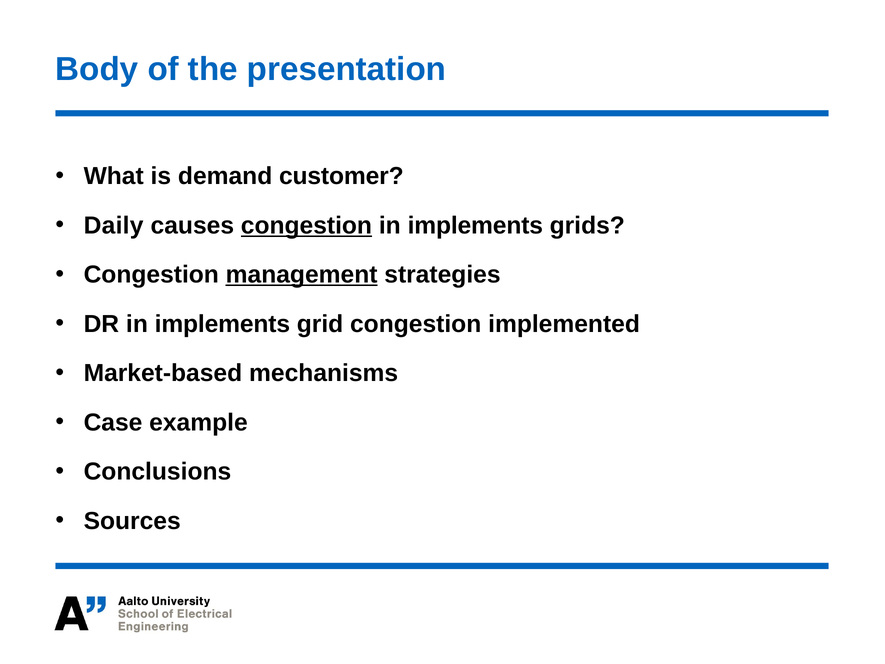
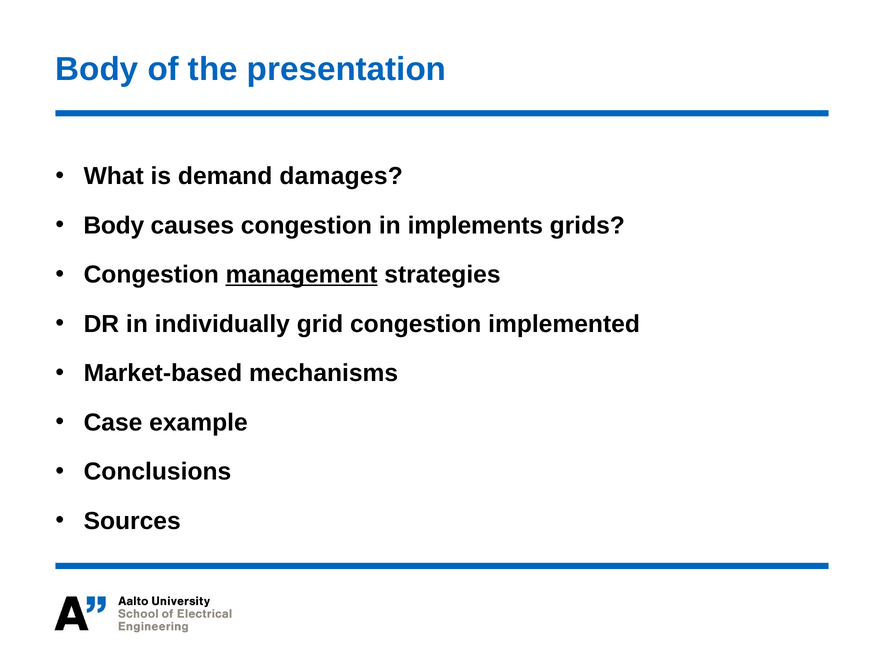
customer: customer -> damages
Daily at (114, 225): Daily -> Body
congestion at (306, 225) underline: present -> none
DR in implements: implements -> individually
